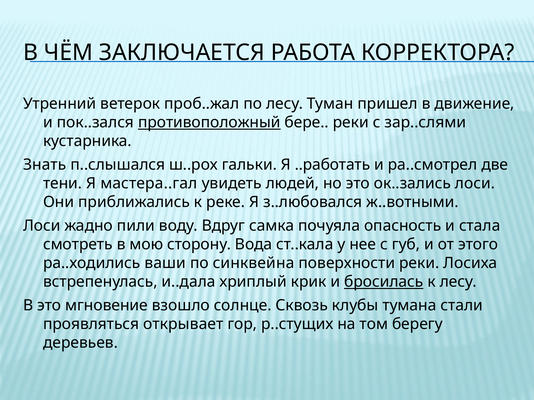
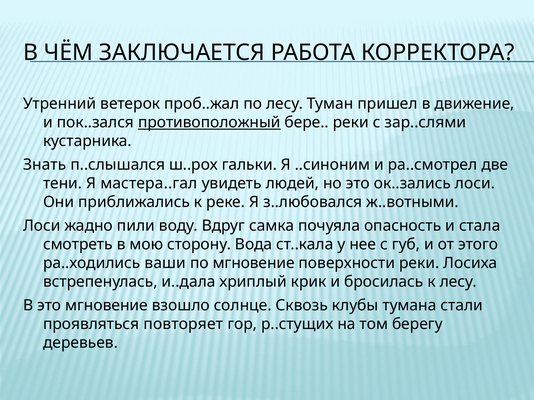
..работать: ..работать -> ..синоним
по синквейна: синквейна -> мгновение
бросилась underline: present -> none
открывает: открывает -> повторяет
